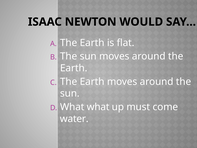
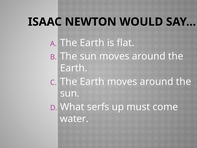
What what: what -> serfs
